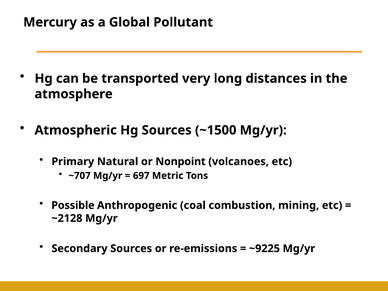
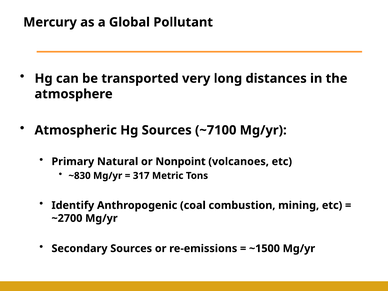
~1500: ~1500 -> ~7100
~707: ~707 -> ~830
697: 697 -> 317
Possible: Possible -> Identify
~2128: ~2128 -> ~2700
~9225: ~9225 -> ~1500
